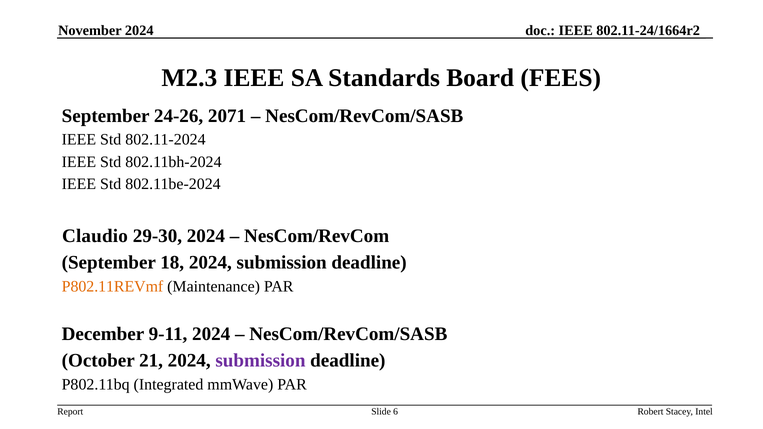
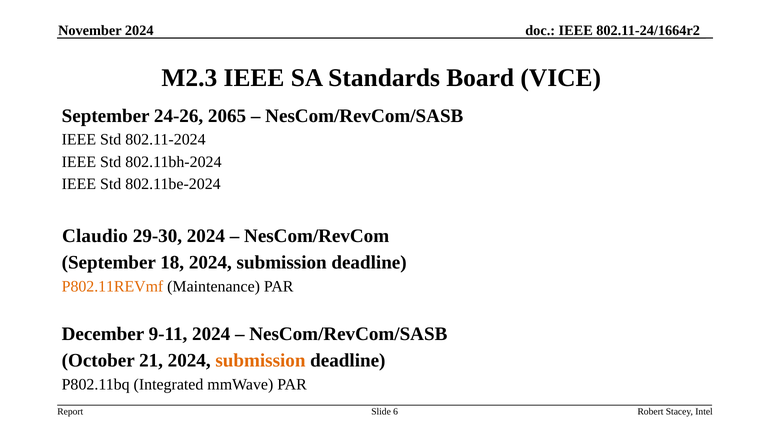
FEES: FEES -> VICE
2071: 2071 -> 2065
submission at (260, 361) colour: purple -> orange
